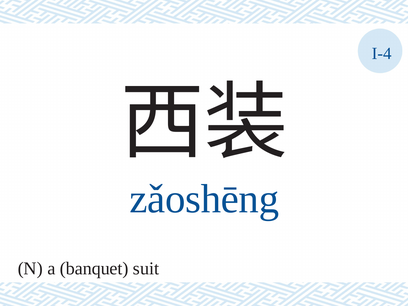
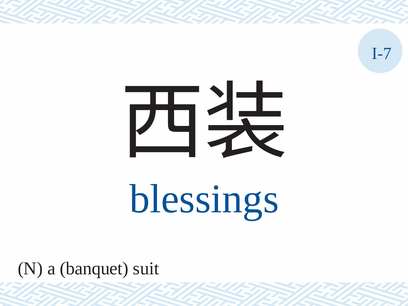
I-4: I-4 -> I-7
zǎoshēng: zǎoshēng -> blessings
